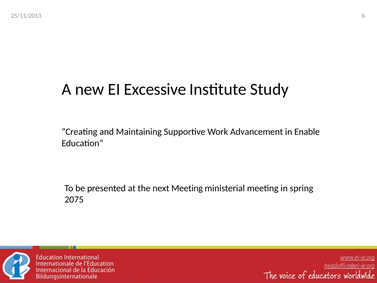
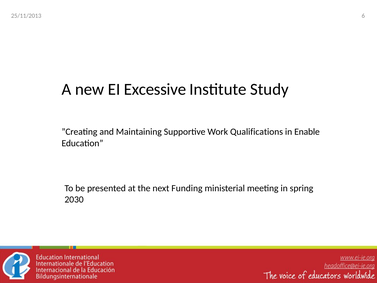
Advancement: Advancement -> Qualifications
next Meeting: Meeting -> Funding
2075: 2075 -> 2030
